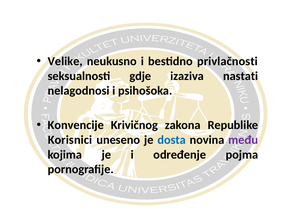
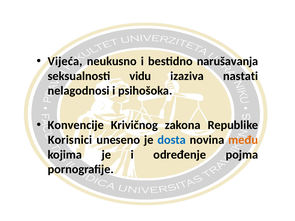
Velike: Velike -> Vijeća
privlačnosti: privlačnosti -> narušavanja
gdje: gdje -> vidu
među colour: purple -> orange
